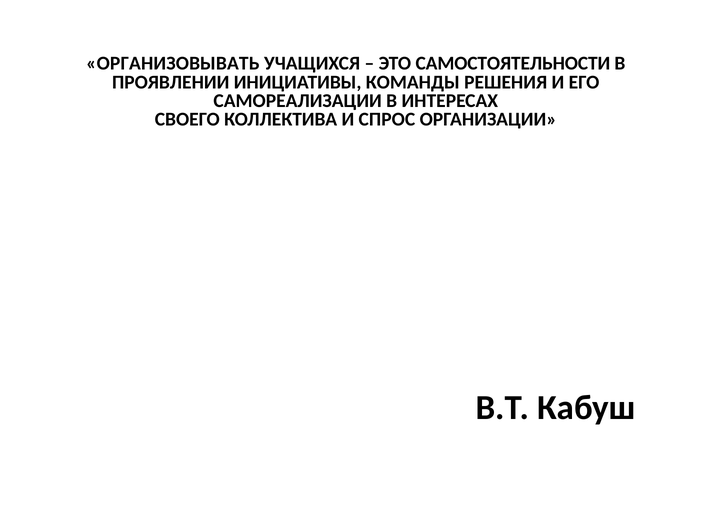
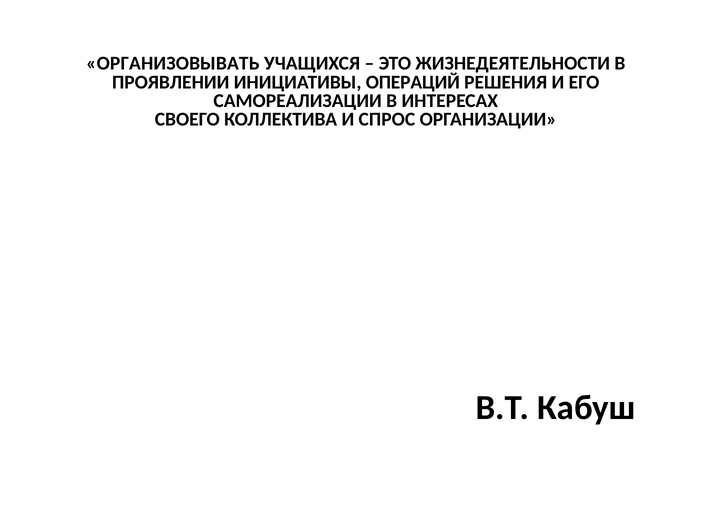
САМОСТОЯТЕЛЬНОСТИ: САМОСТОЯТЕЛЬНОСТИ -> ЖИЗНЕДЕЯТЕЛЬНОСТИ
КОМАНДЫ: КОМАНДЫ -> ОПЕРАЦИЙ
